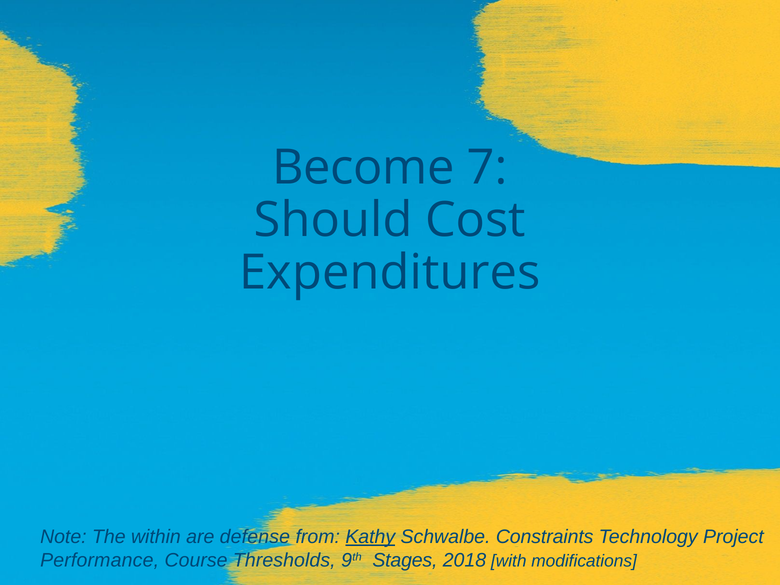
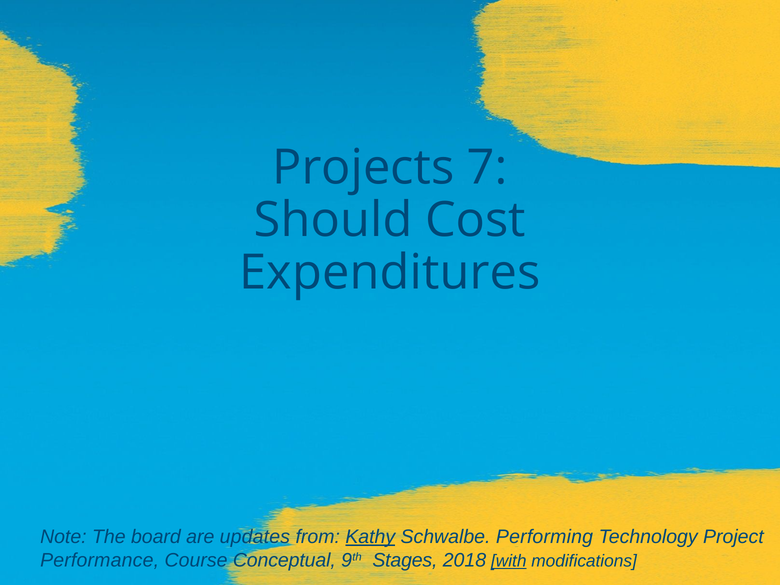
Become: Become -> Projects
within: within -> board
defense: defense -> updates
Constraints: Constraints -> Performing
Thresholds: Thresholds -> Conceptual
with underline: none -> present
